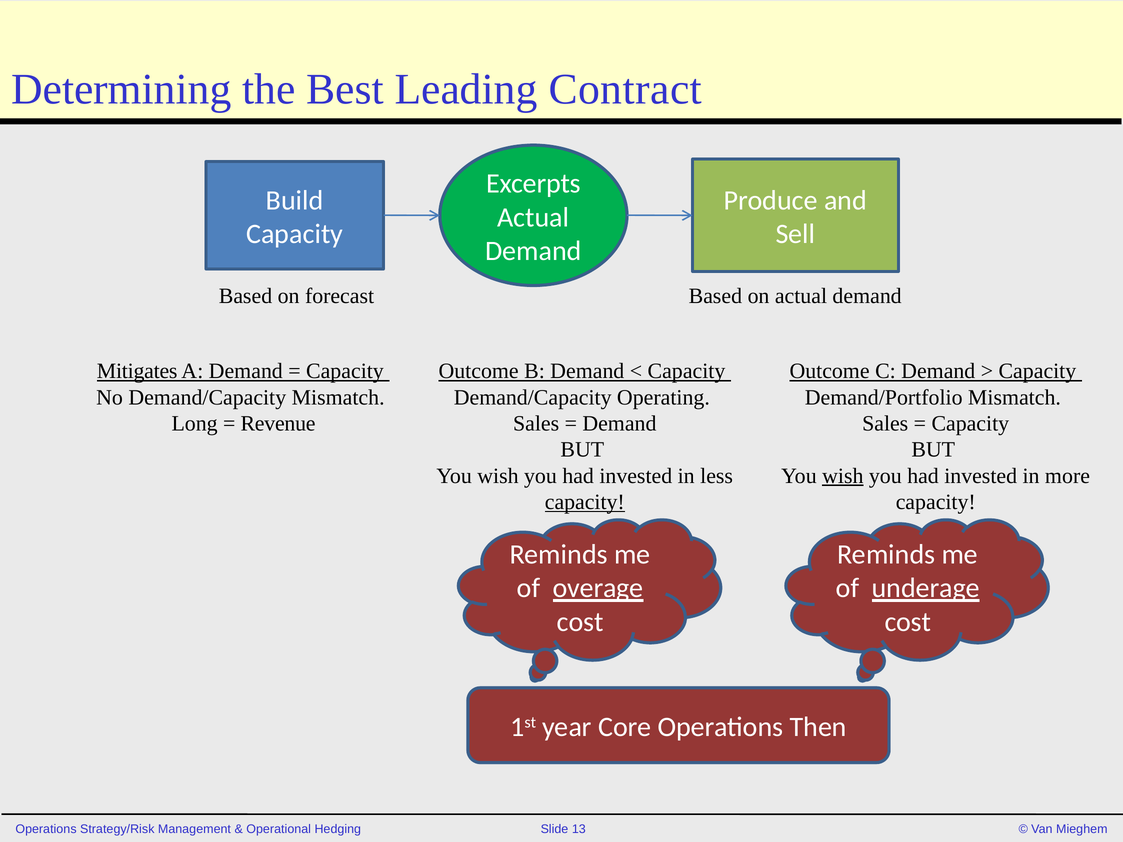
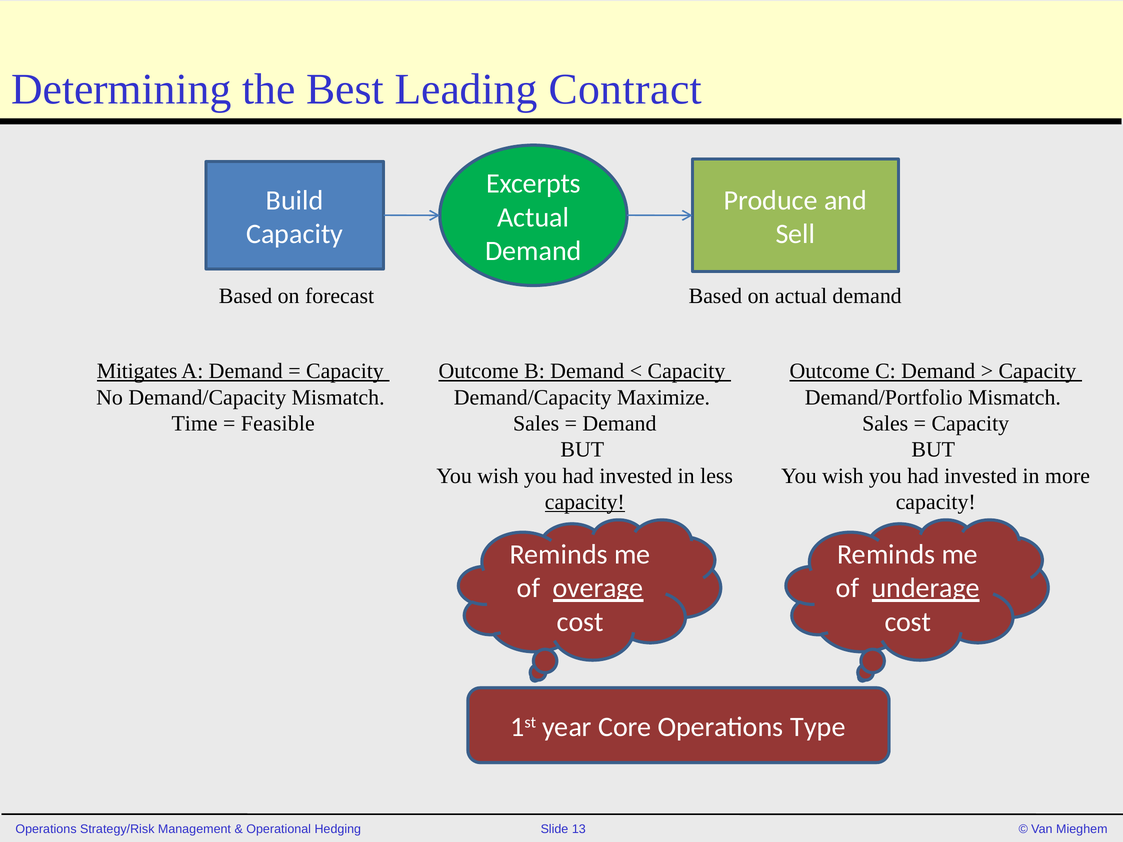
Operating: Operating -> Maximize
Long: Long -> Time
Revenue: Revenue -> Feasible
wish at (843, 476) underline: present -> none
Then: Then -> Type
